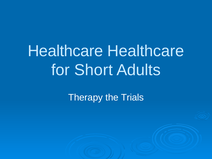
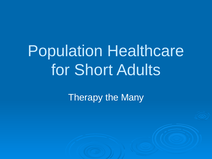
Healthcare at (65, 51): Healthcare -> Population
Trials: Trials -> Many
